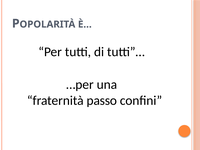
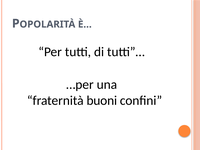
passo: passo -> buoni
